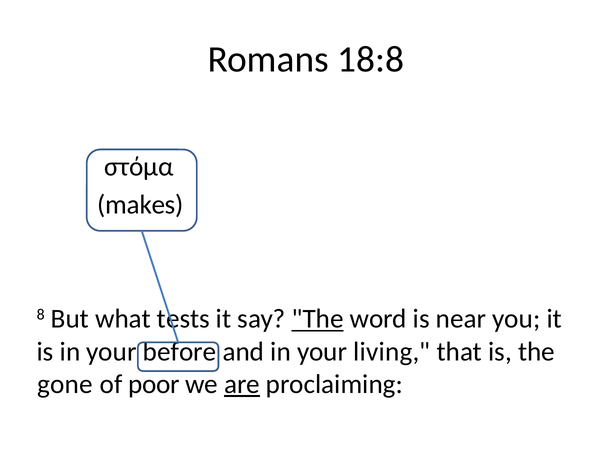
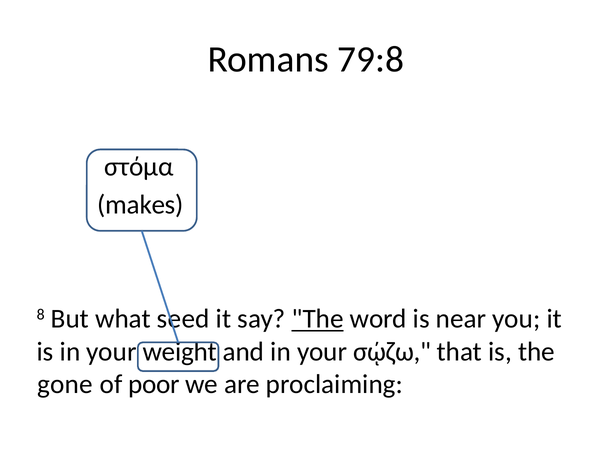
18:8: 18:8 -> 79:8
tests: tests -> seed
before: before -> weight
living: living -> σῴζω
are underline: present -> none
